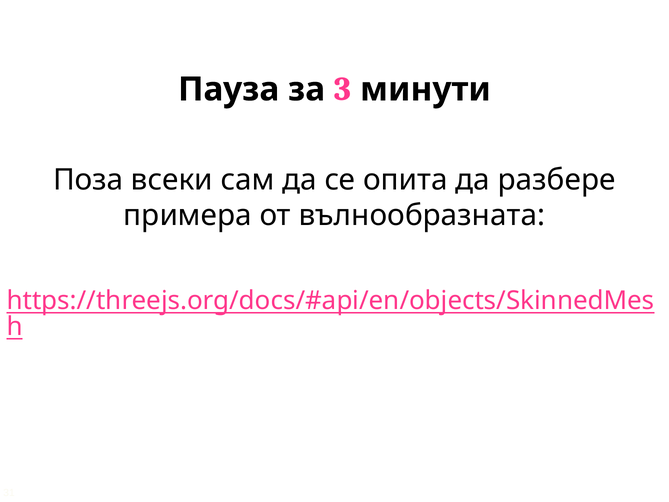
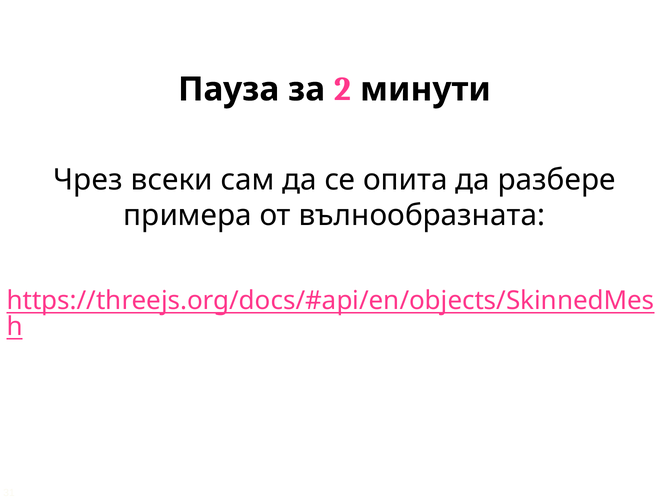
3: 3 -> 2
Поза: Поза -> Чрез
